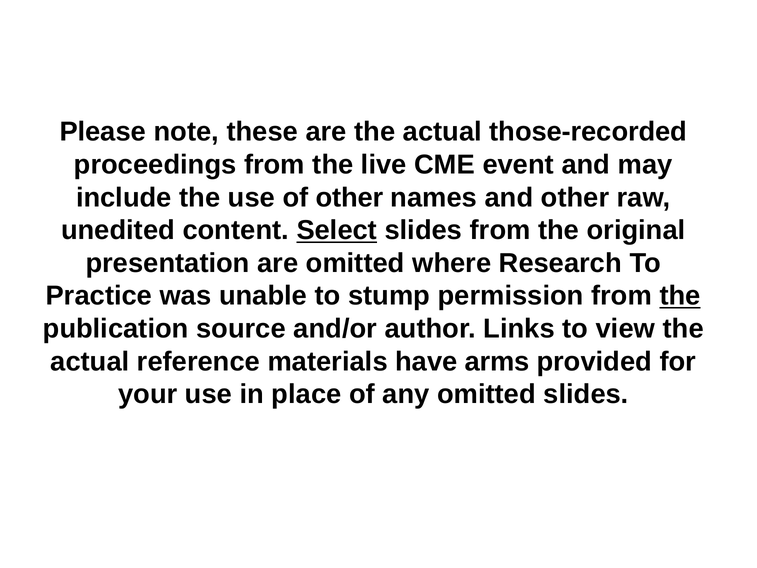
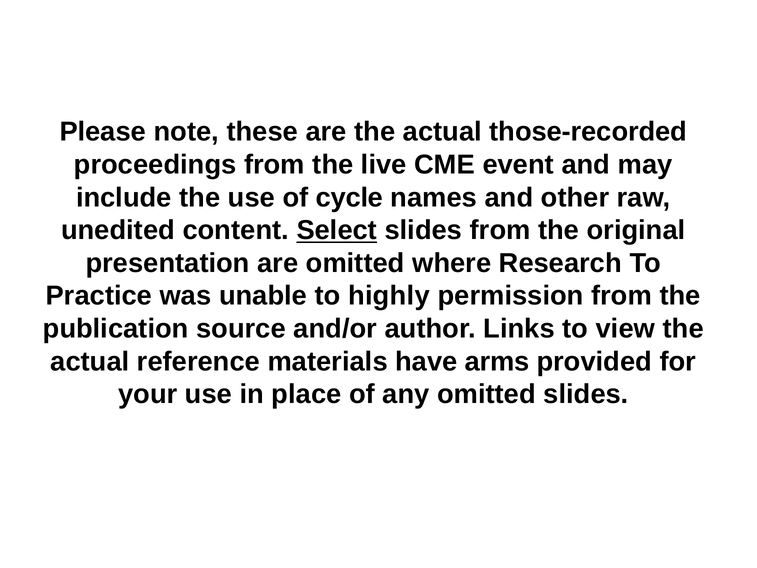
of other: other -> cycle
stump: stump -> highly
the at (680, 296) underline: present -> none
